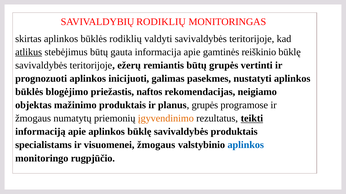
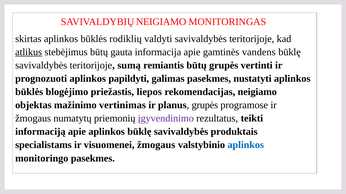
SAVIVALDYBIŲ RODIKLIŲ: RODIKLIŲ -> NEIGIAMO
reiškinio: reiškinio -> vandens
ežerų: ežerų -> sumą
inicijuoti: inicijuoti -> papildyti
naftos: naftos -> liepos
mažinimo produktais: produktais -> vertinimas
įgyvendinimo colour: orange -> purple
teikti underline: present -> none
monitoringo rugpjūčio: rugpjūčio -> pasekmes
